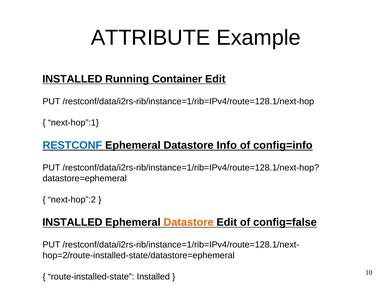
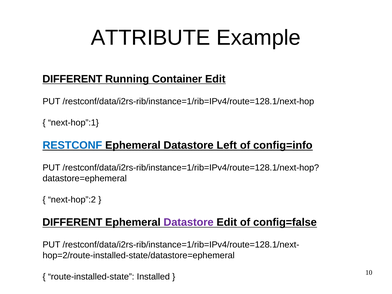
INSTALLED at (72, 79): INSTALLED -> DIFFERENT
Info: Info -> Left
INSTALLED at (72, 222): INSTALLED -> DIFFERENT
Datastore at (189, 222) colour: orange -> purple
